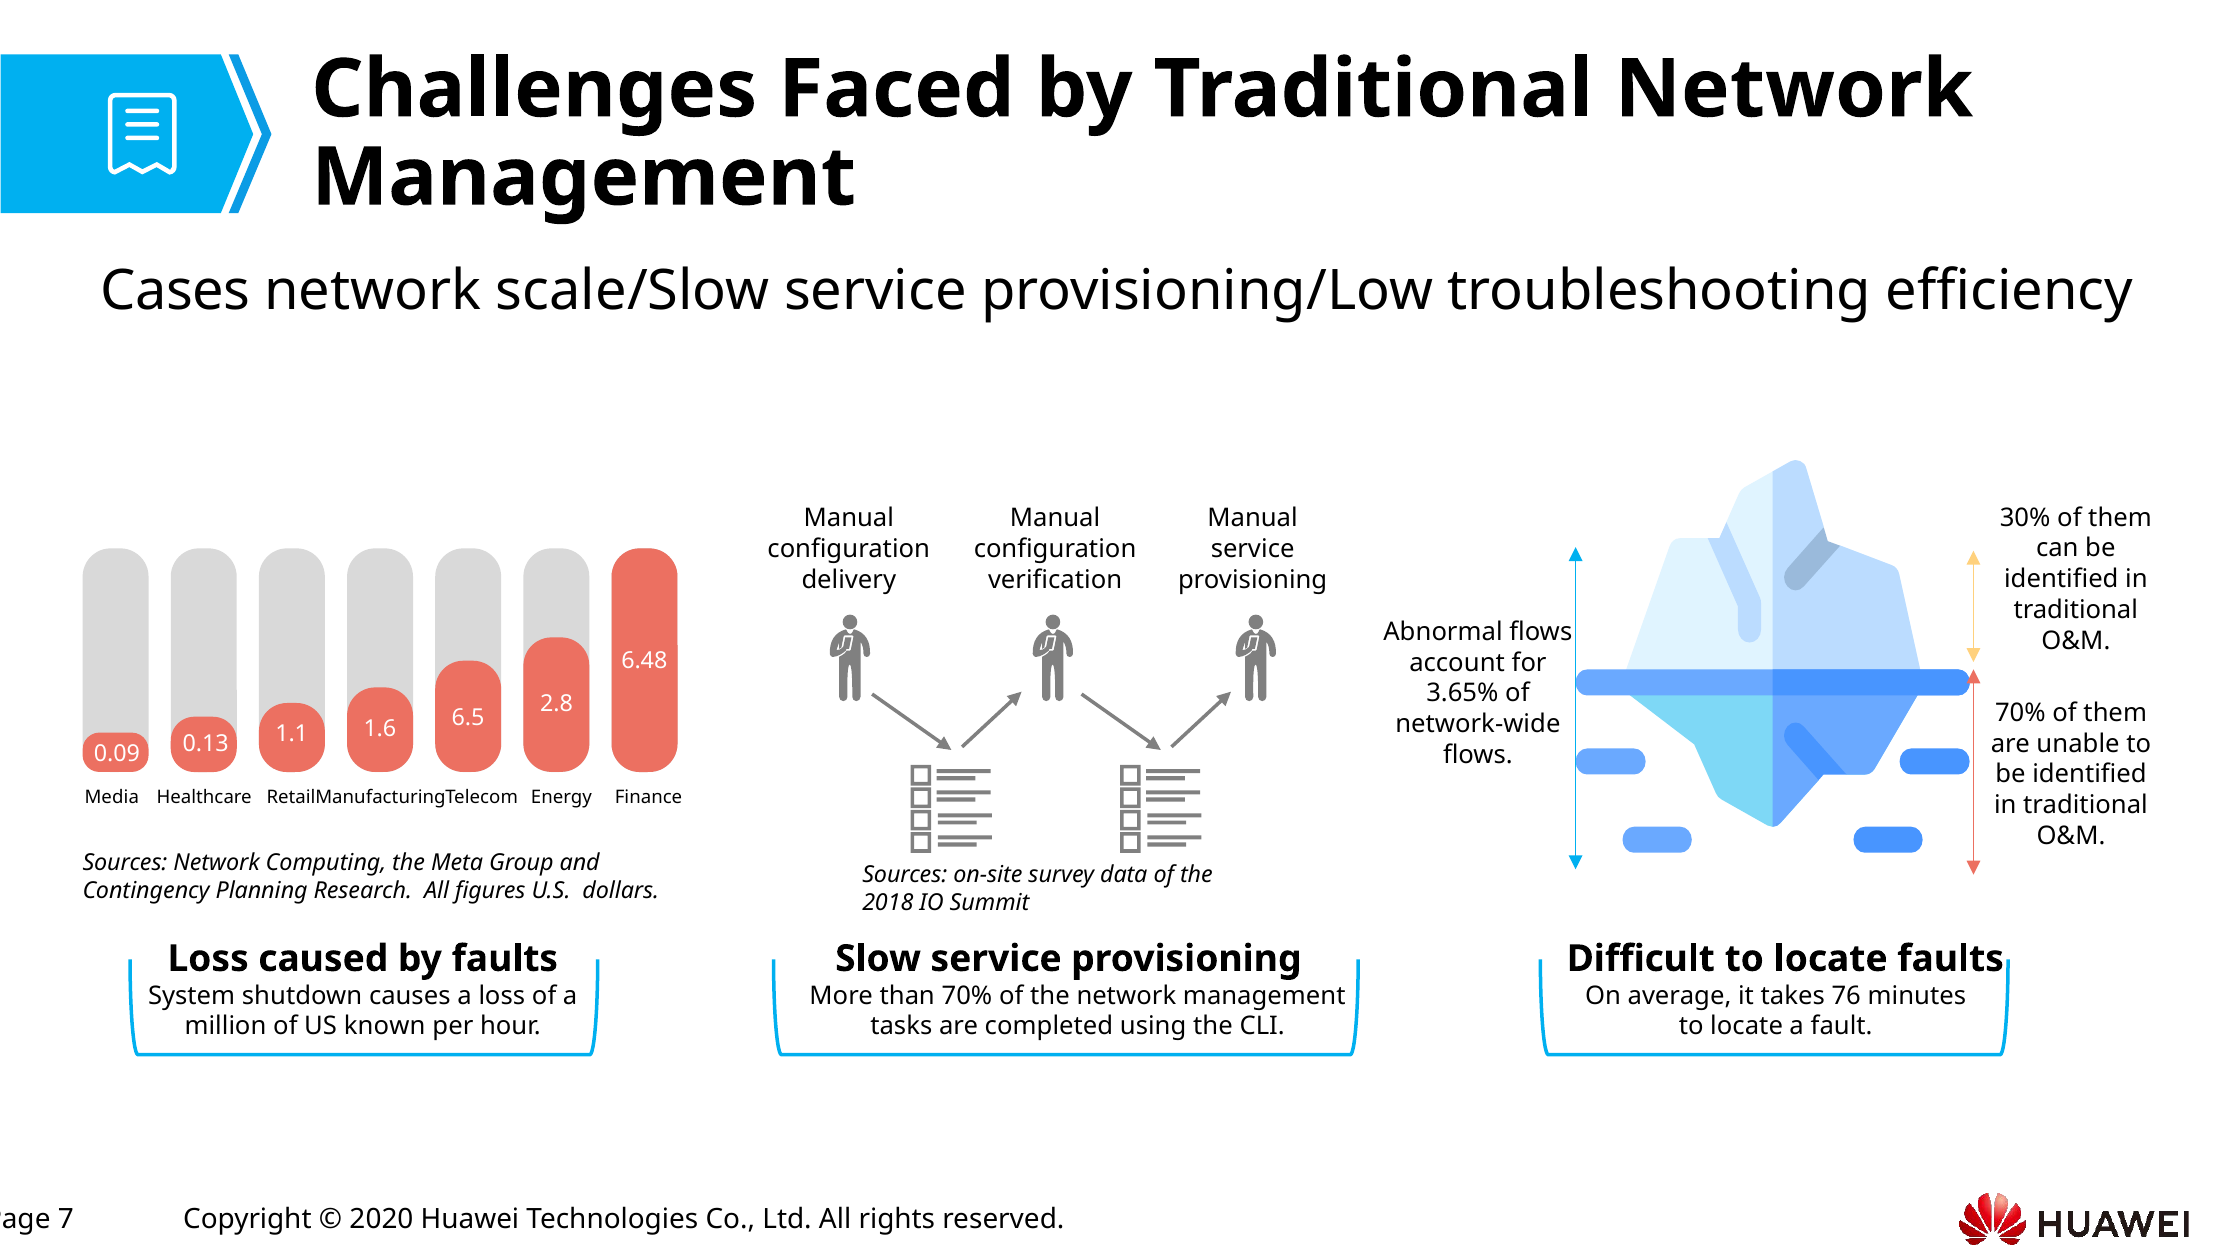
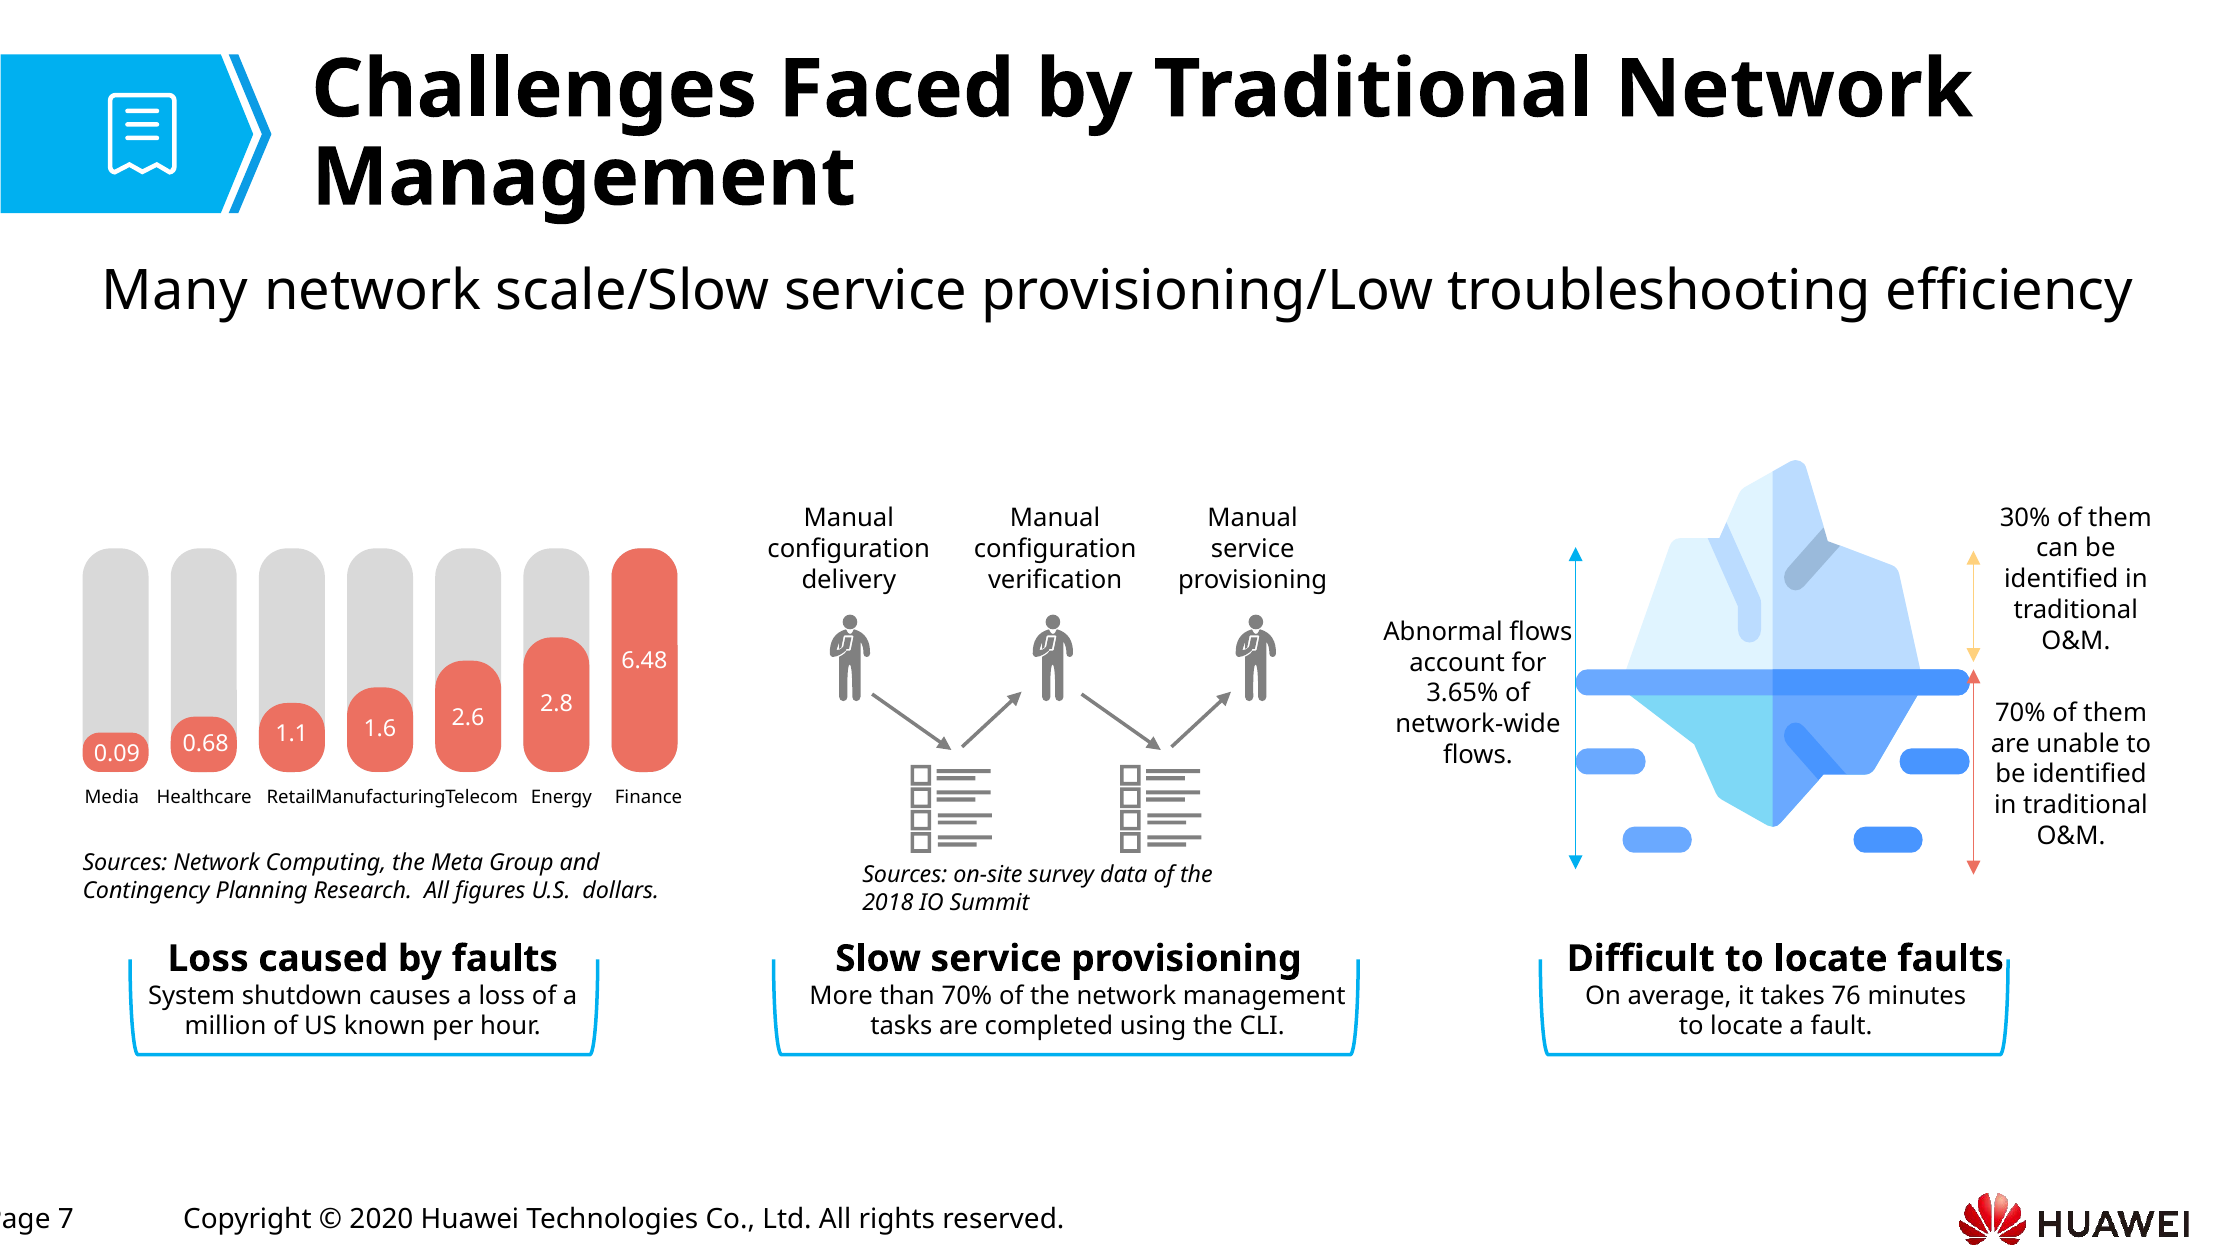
Cases: Cases -> Many
0.13: 0.13 -> 0.68
6.5: 6.5 -> 2.6
